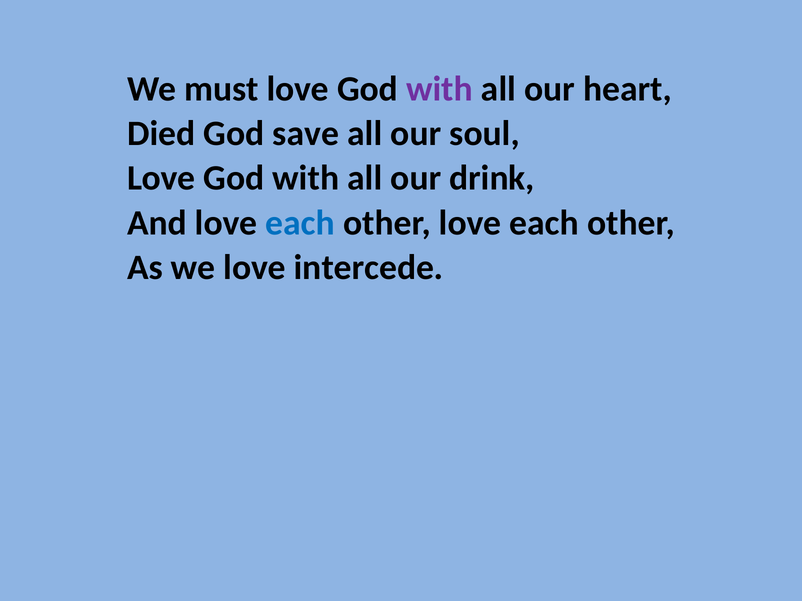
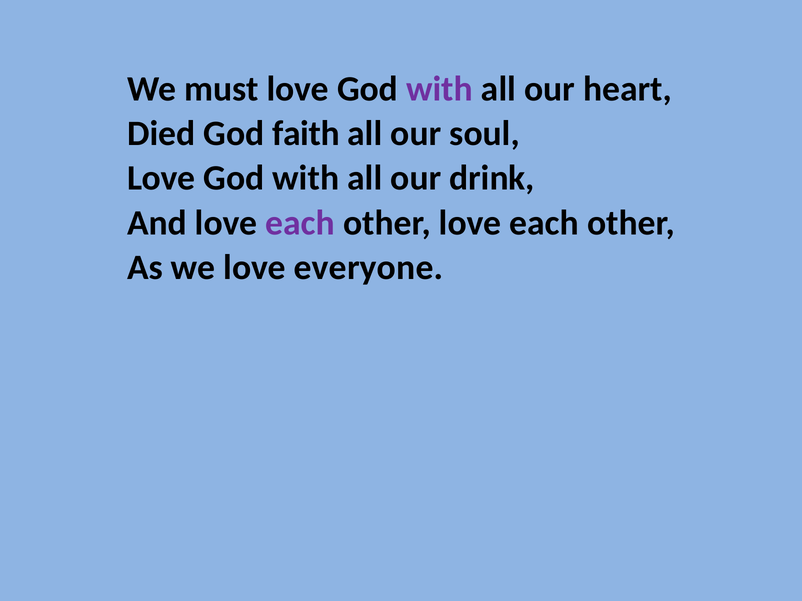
save: save -> faith
each at (300, 223) colour: blue -> purple
intercede: intercede -> everyone
